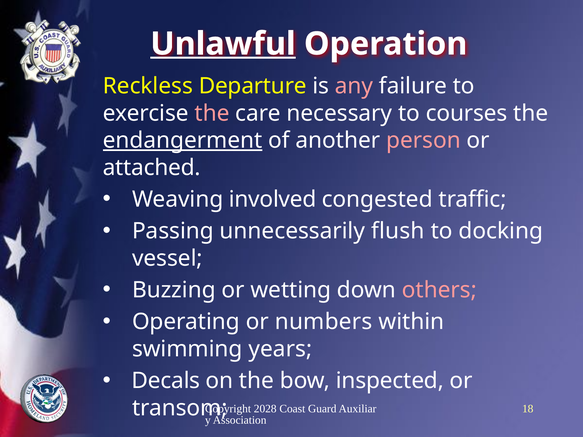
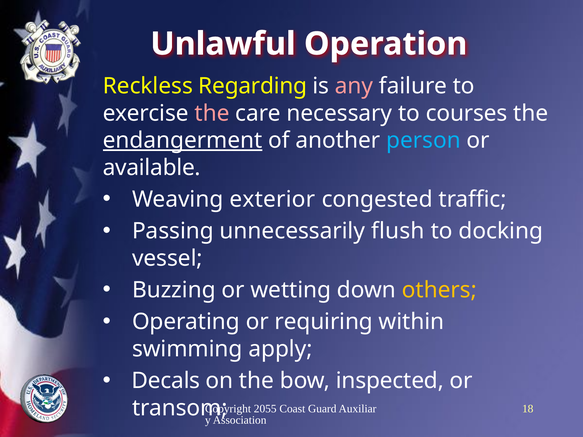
Unlawful underline: present -> none
Departure: Departure -> Regarding
person colour: pink -> light blue
attached: attached -> available
involved: involved -> exterior
others colour: pink -> yellow
numbers: numbers -> requiring
years: years -> apply
2028: 2028 -> 2055
